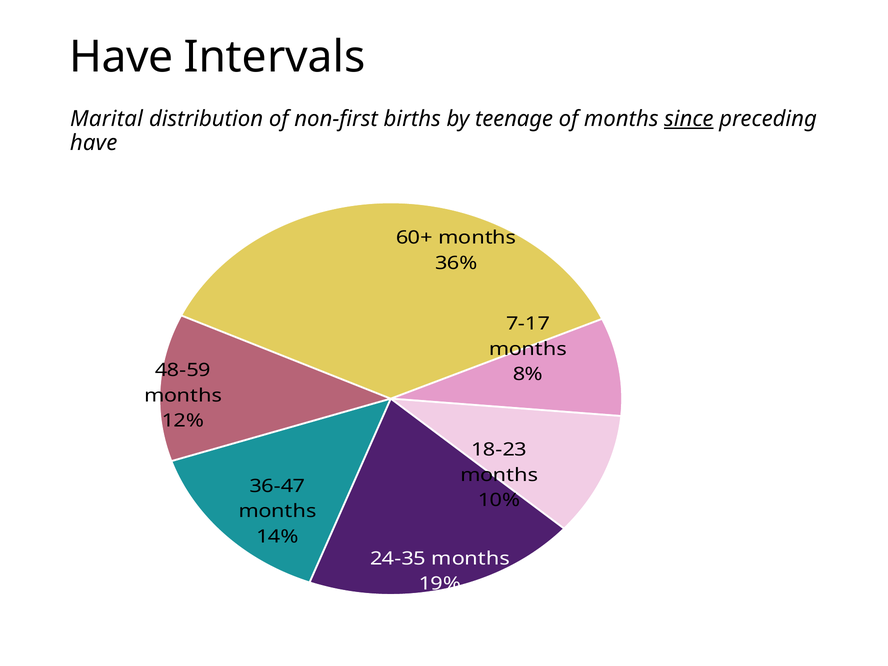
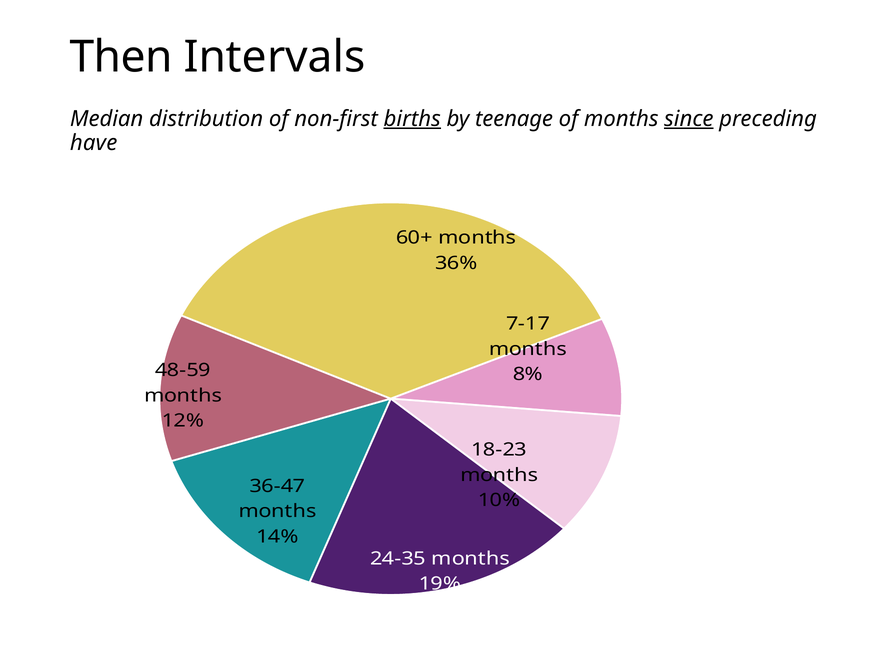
Have at (121, 57): Have -> Then
Marital: Marital -> Median
births underline: none -> present
